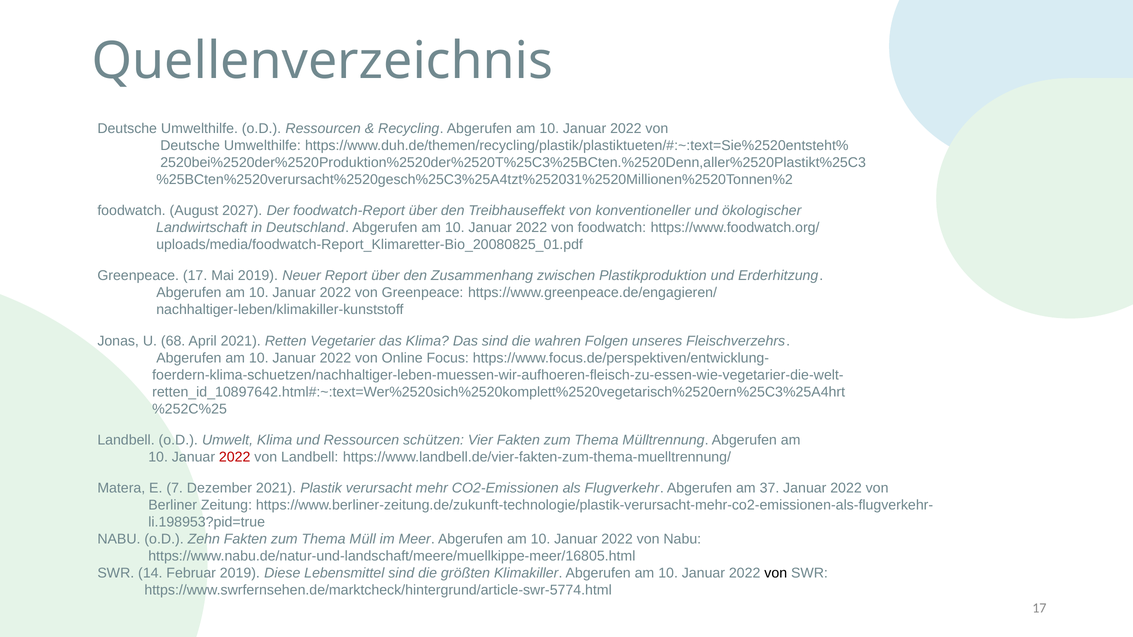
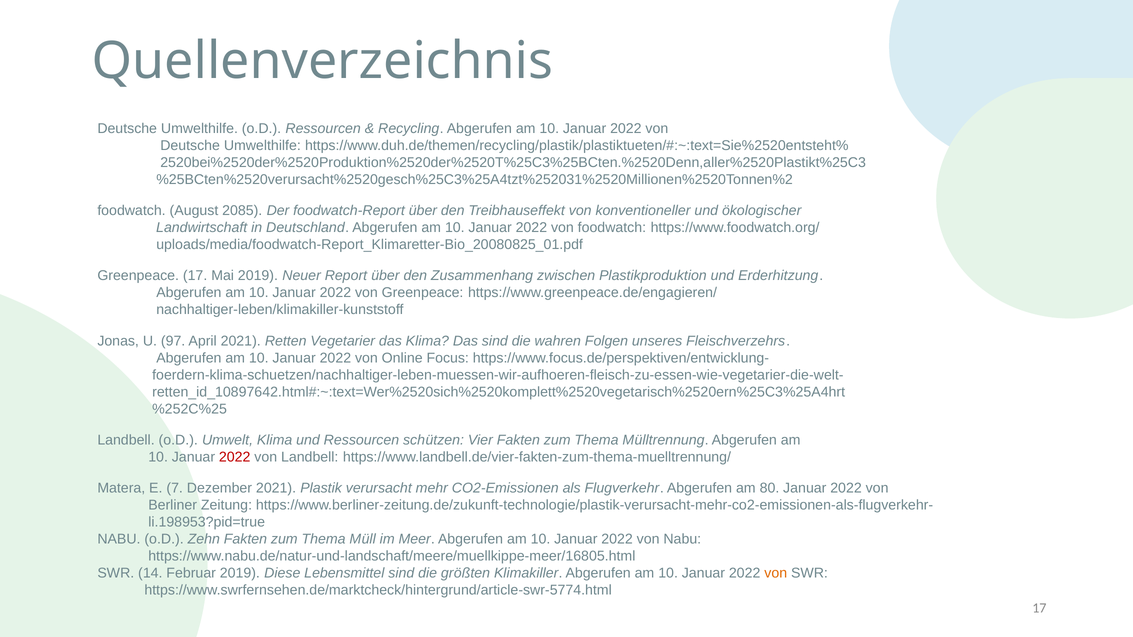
2027: 2027 -> 2085
68: 68 -> 97
37: 37 -> 80
von at (776, 573) colour: black -> orange
